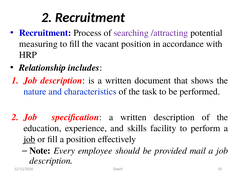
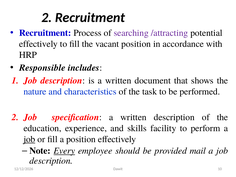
measuring at (38, 44): measuring -> effectively
Relationship: Relationship -> Responsible
Every underline: none -> present
